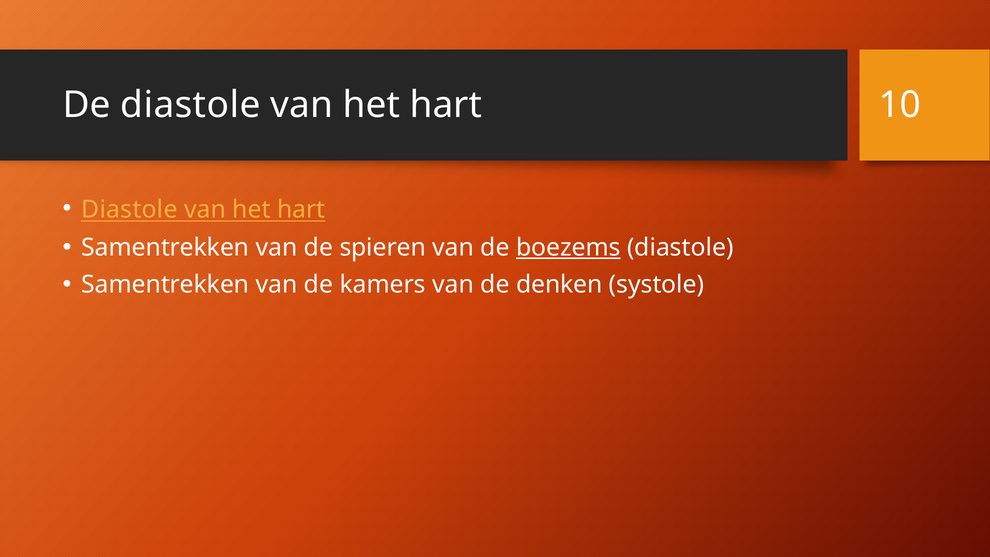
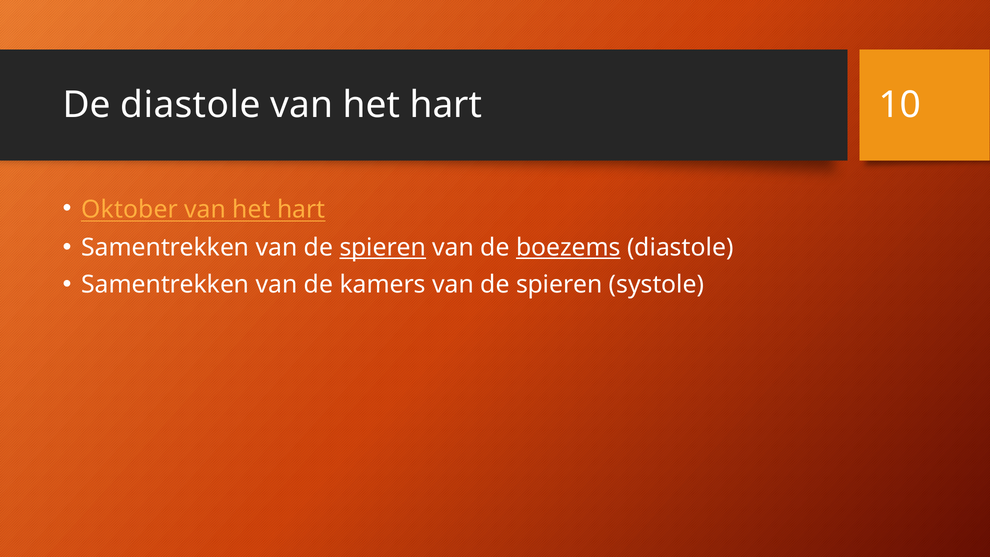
Diastole at (129, 210): Diastole -> Oktober
spieren at (383, 247) underline: none -> present
denken at (559, 284): denken -> spieren
